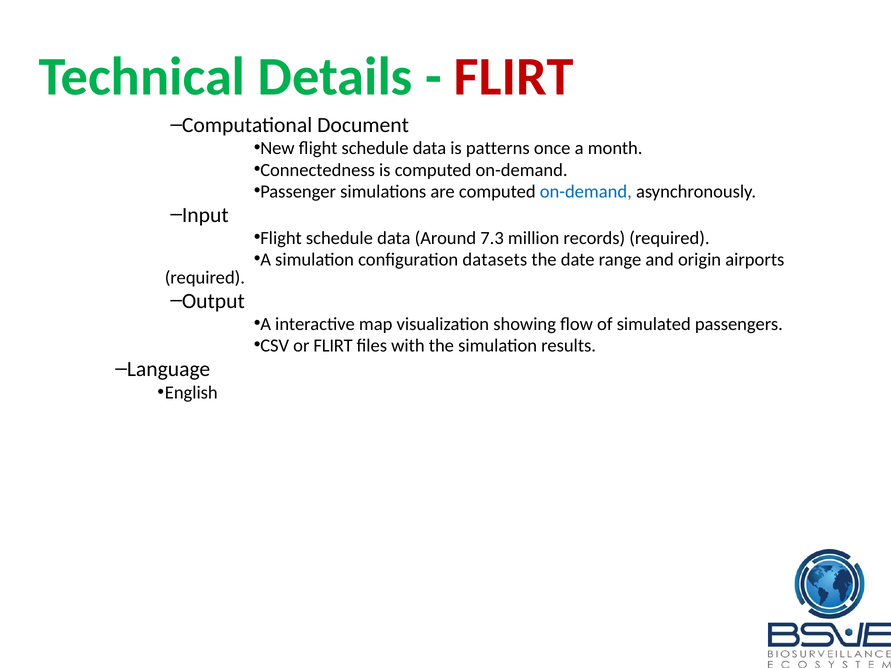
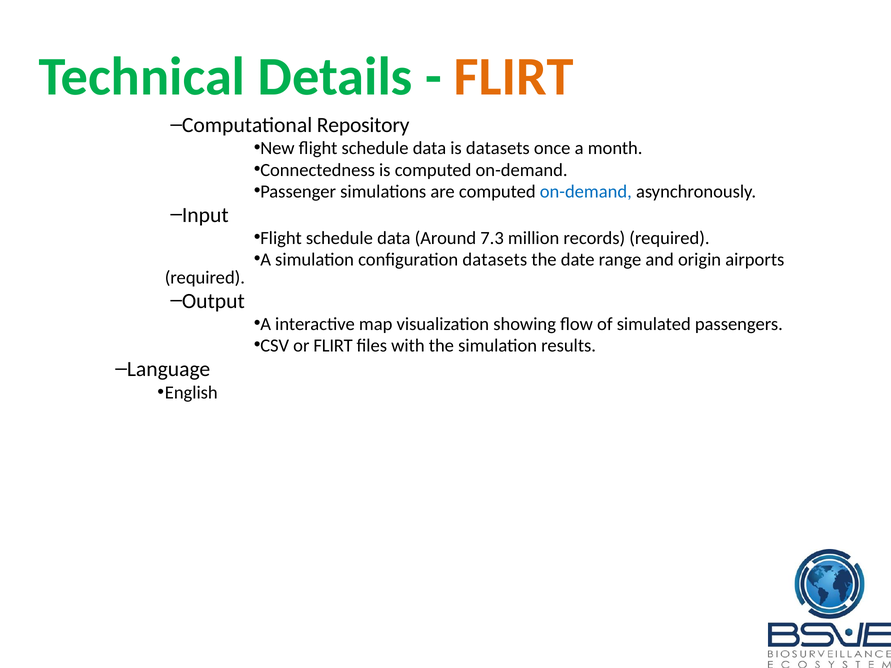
FLIRT at (514, 77) colour: red -> orange
Document: Document -> Repository
is patterns: patterns -> datasets
